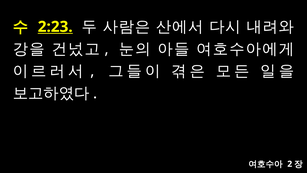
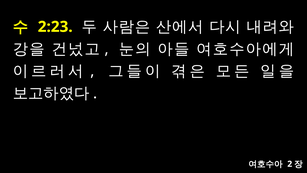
2:23 underline: present -> none
